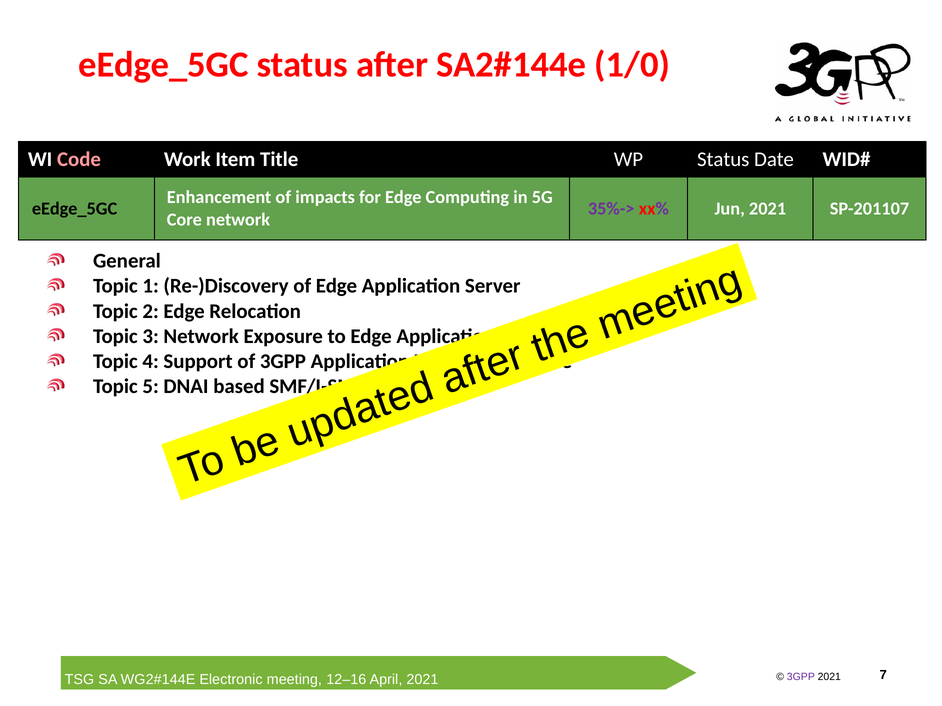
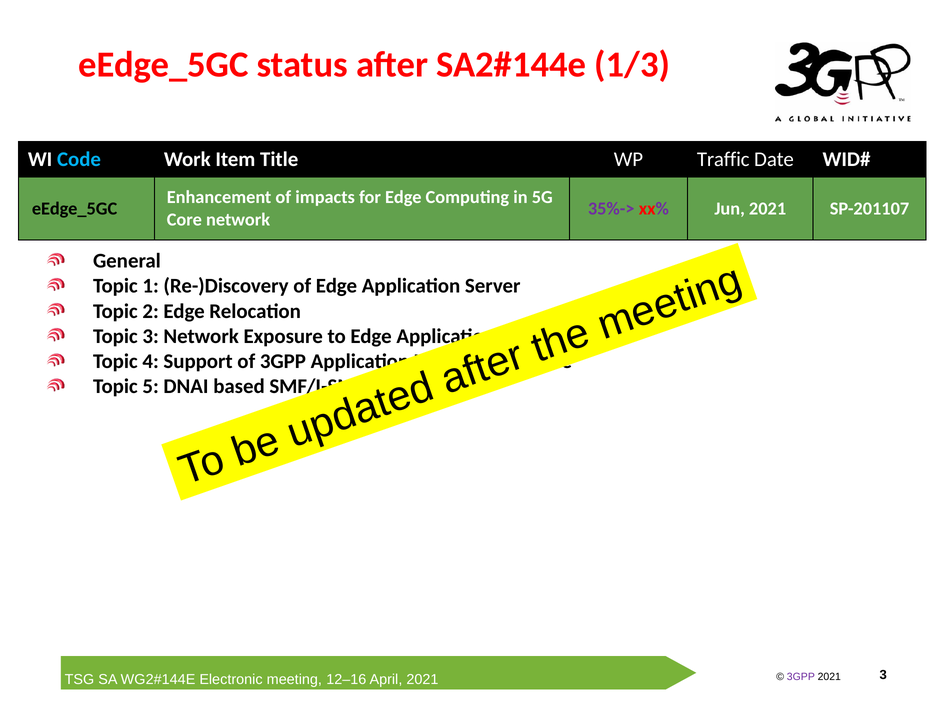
1/0: 1/0 -> 1/3
Code colour: pink -> light blue
WP Status: Status -> Traffic
2021 7: 7 -> 3
